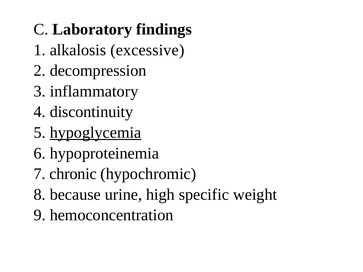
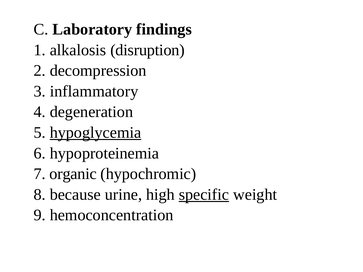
excessive: excessive -> disruption
discontinuity: discontinuity -> degeneration
chronic: chronic -> organic
specific underline: none -> present
